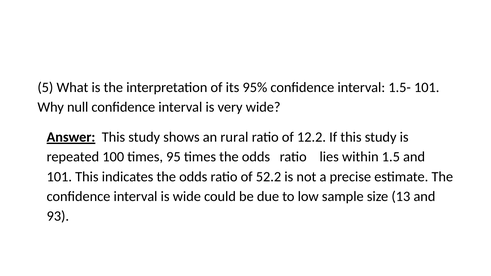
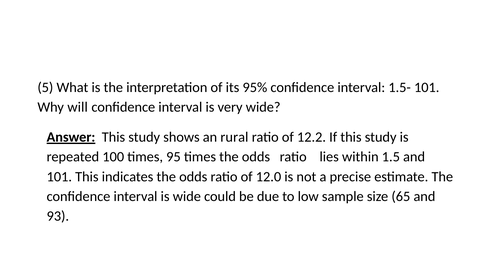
null: null -> will
52.2: 52.2 -> 12.0
13: 13 -> 65
